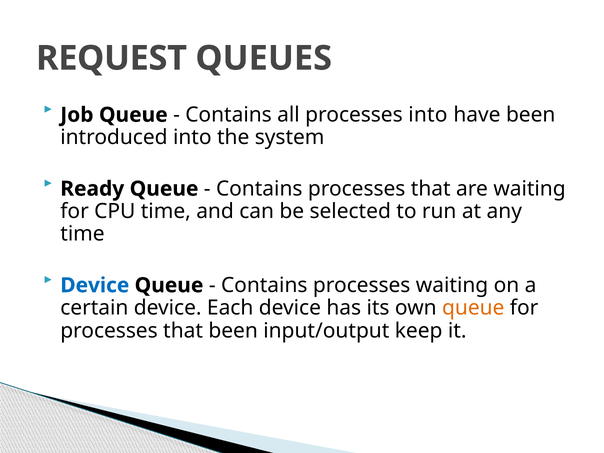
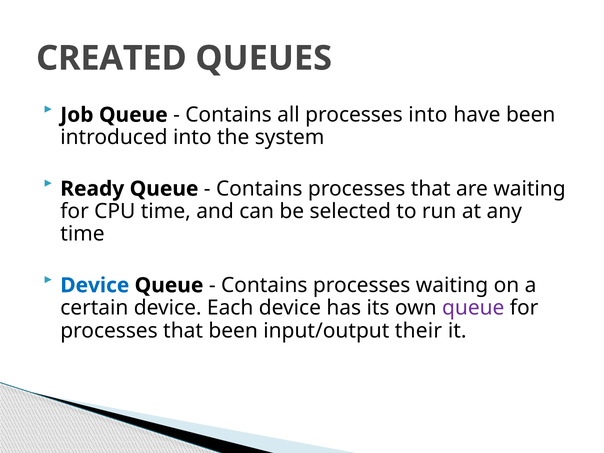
REQUEST: REQUEST -> CREATED
queue at (473, 308) colour: orange -> purple
keep: keep -> their
